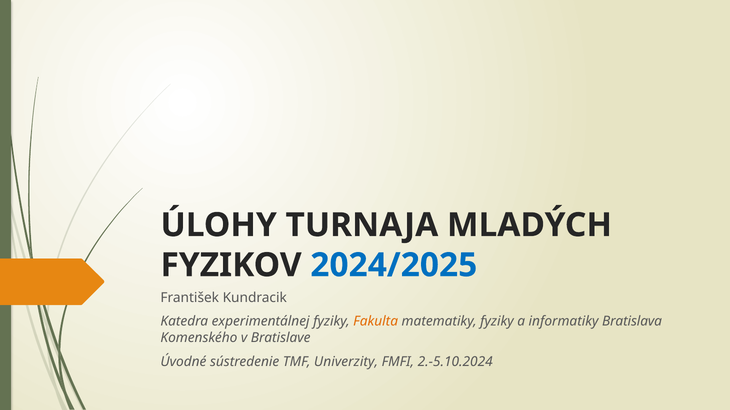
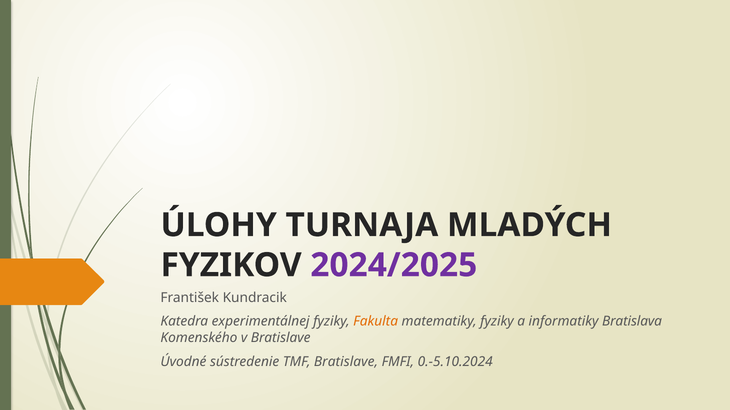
2024/2025 colour: blue -> purple
TMF Univerzity: Univerzity -> Bratislave
2.-5.10.2024: 2.-5.10.2024 -> 0.-5.10.2024
